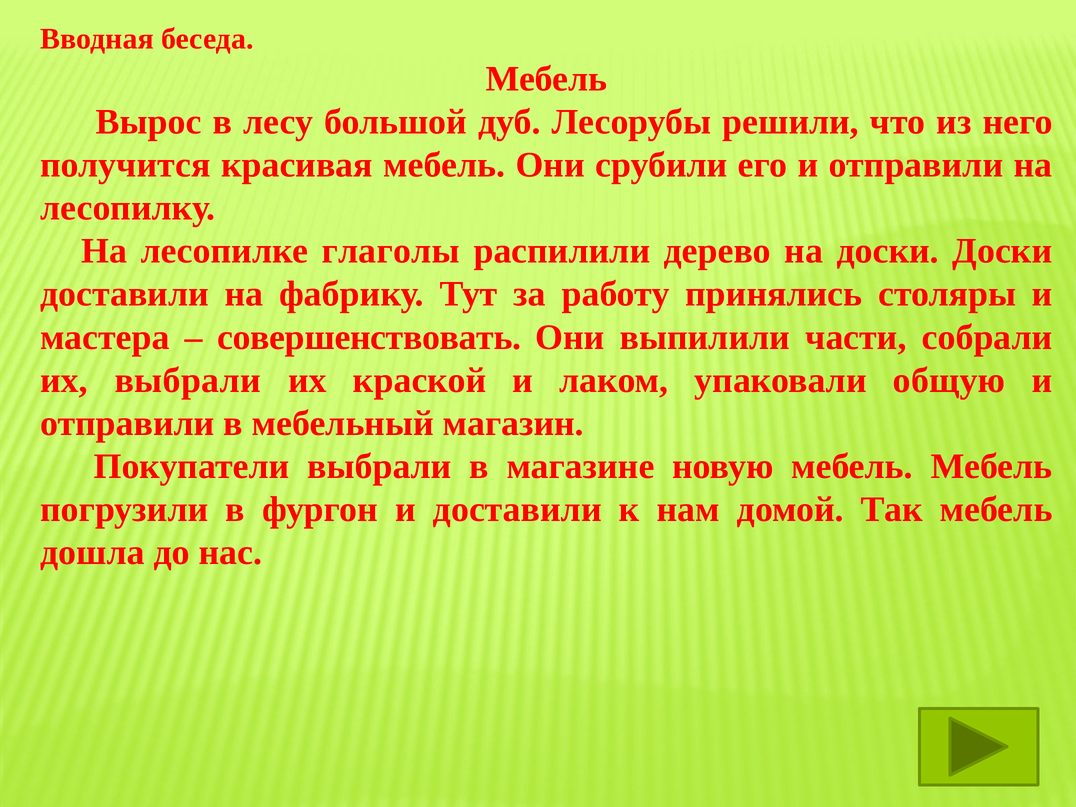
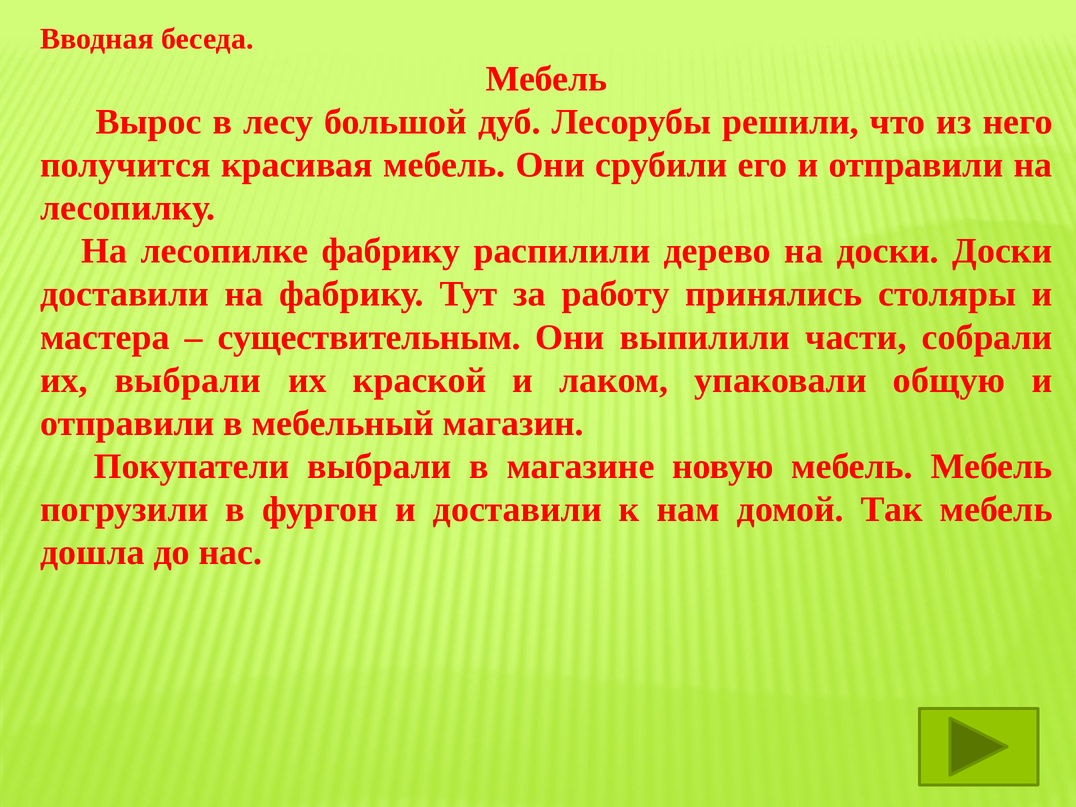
лесопилке глаголы: глаголы -> фабрику
совершенствовать: совершенствовать -> существительным
